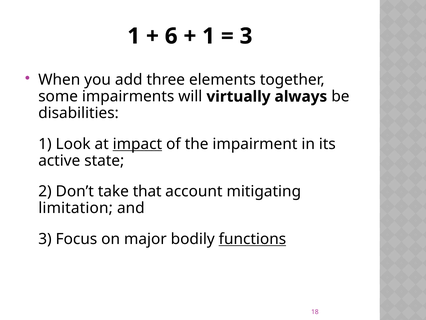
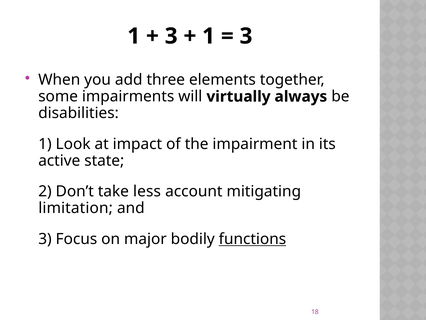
6 at (171, 36): 6 -> 3
impact underline: present -> none
that: that -> less
